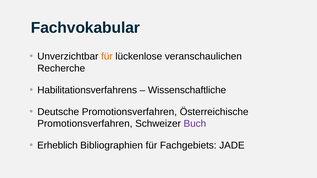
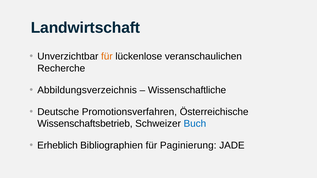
Fachvokabular: Fachvokabular -> Landwirtschaft
Habilitationsverfahrens: Habilitationsverfahrens -> Abbildungsverzeichnis
Promotionsverfahren at (85, 124): Promotionsverfahren -> Wissenschaftsbetrieb
Buch colour: purple -> blue
Fachgebiets: Fachgebiets -> Paginierung
